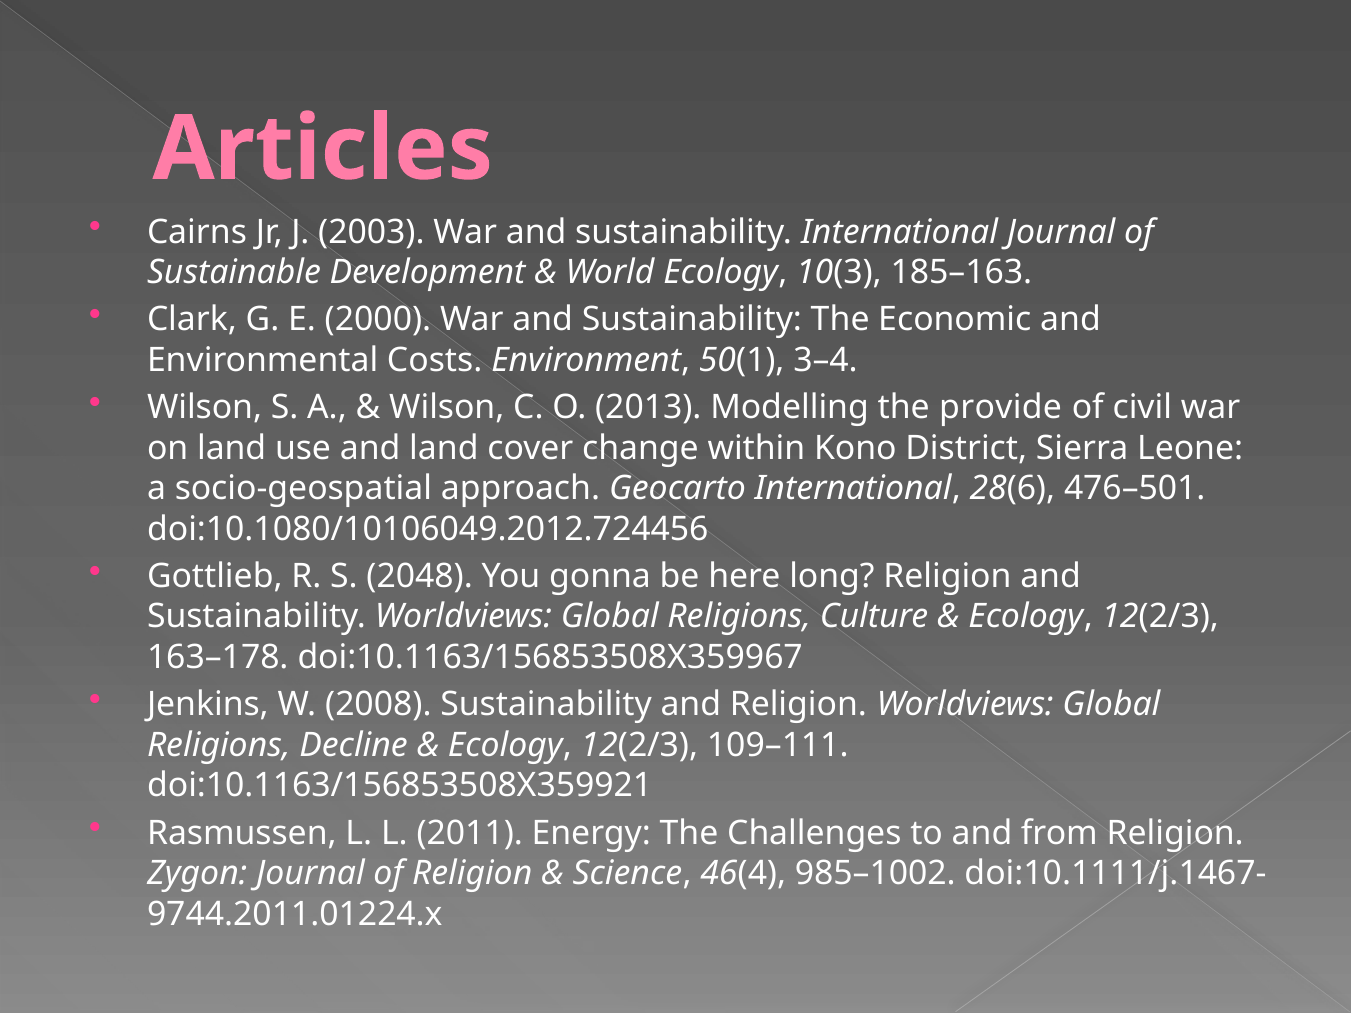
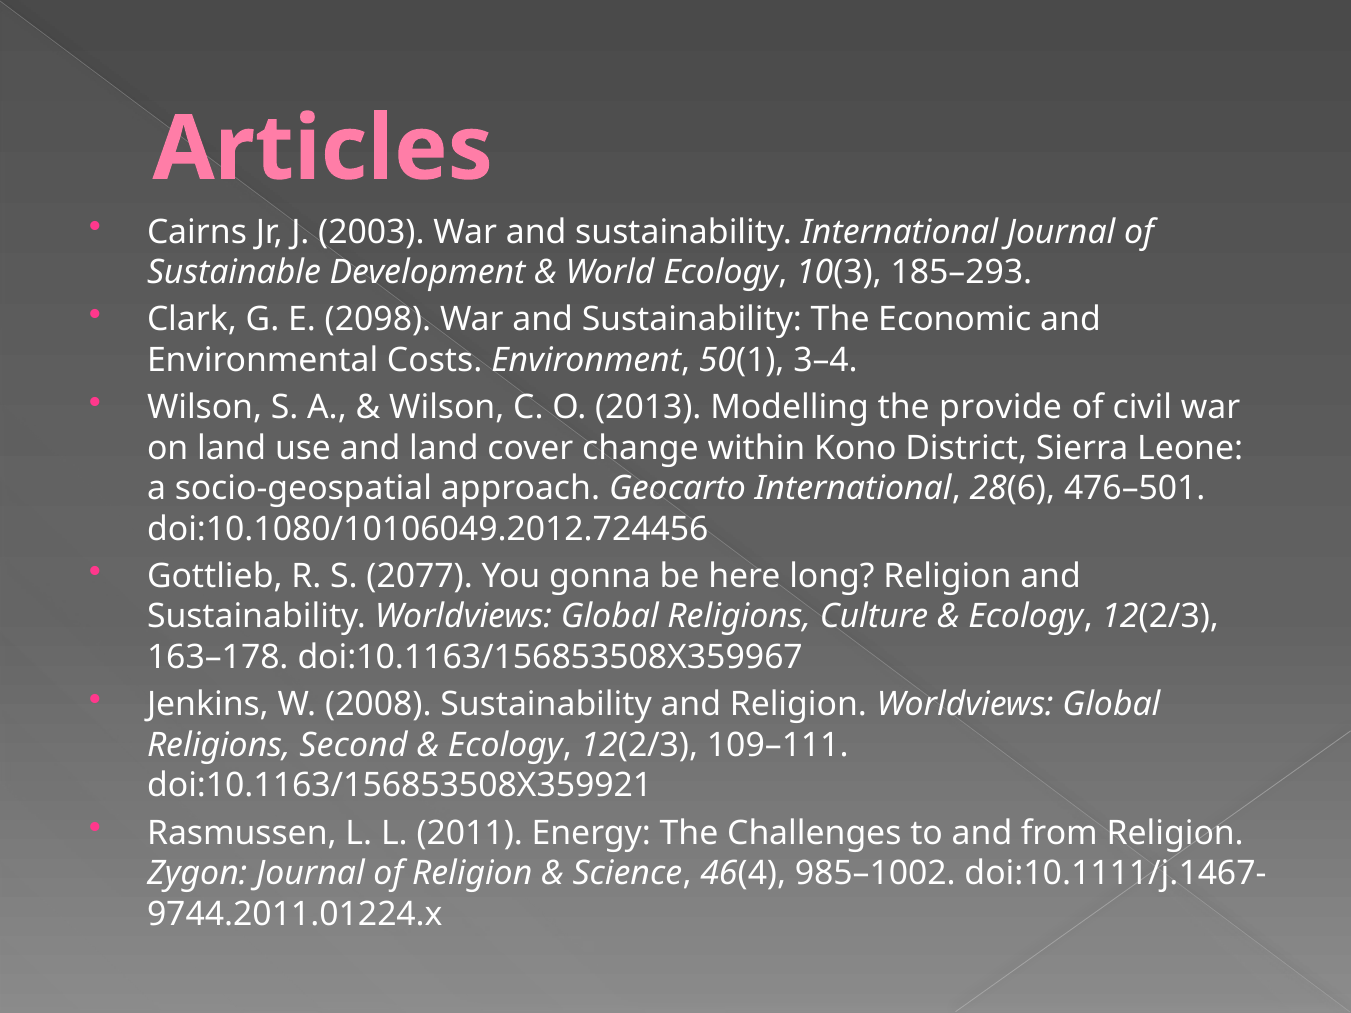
185–163: 185–163 -> 185–293
2000: 2000 -> 2098
2048: 2048 -> 2077
Decline: Decline -> Second
